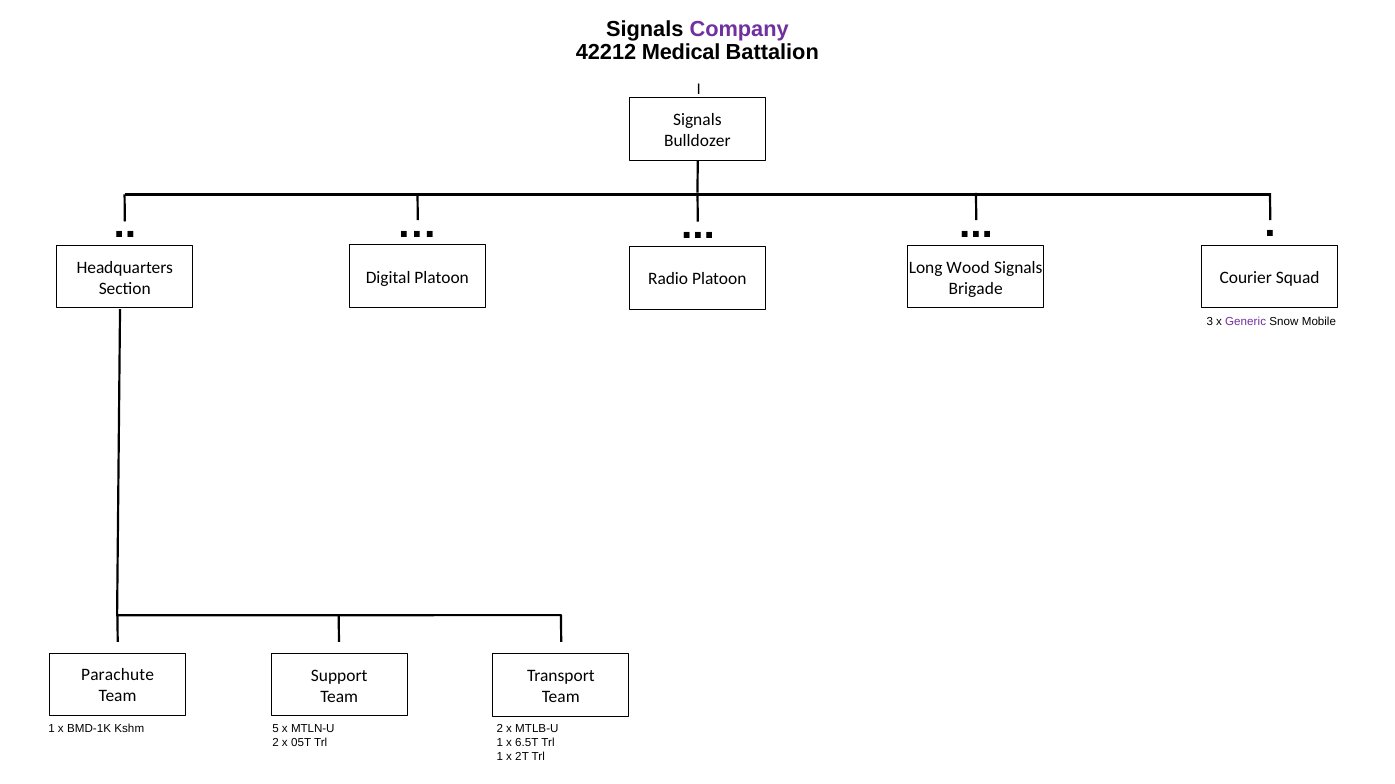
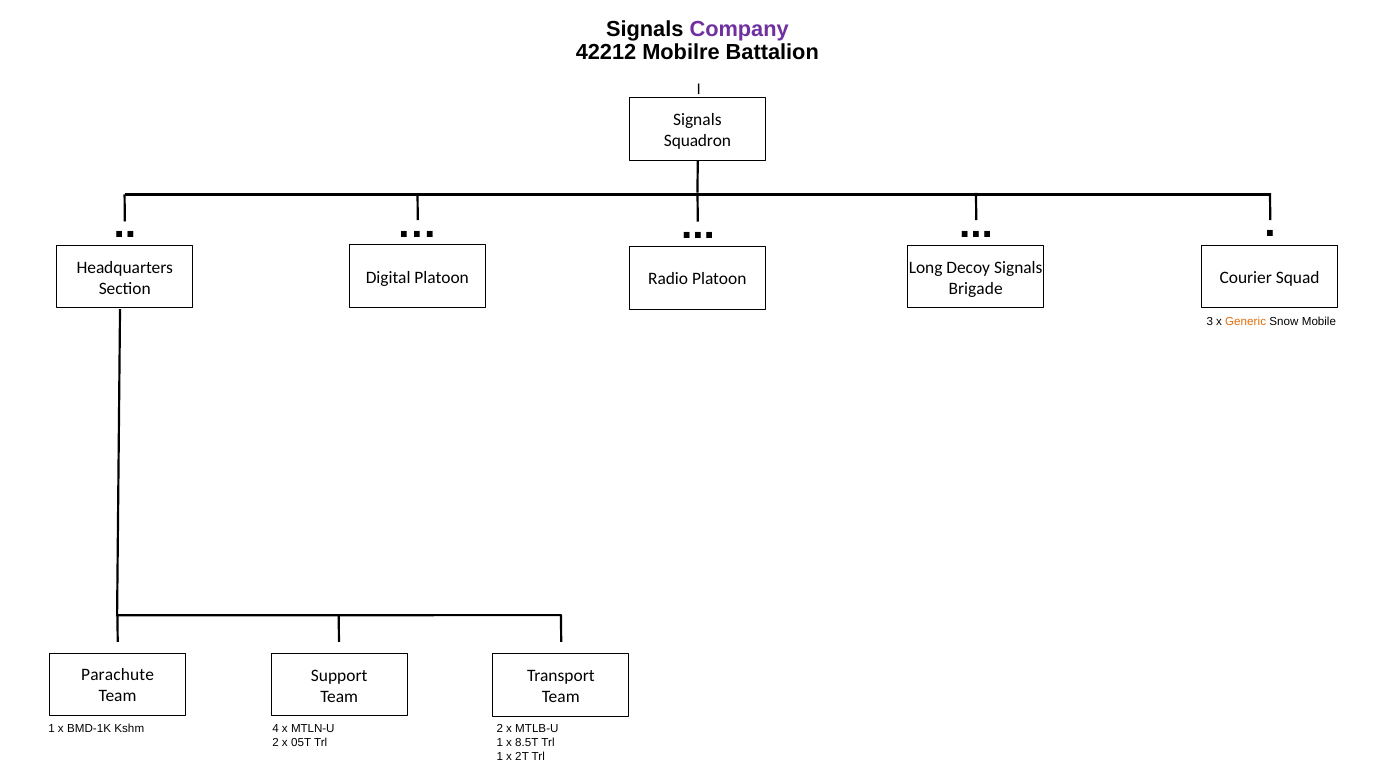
Medical: Medical -> Mobilre
Bulldozer: Bulldozer -> Squadron
Wood: Wood -> Decoy
Generic colour: purple -> orange
5: 5 -> 4
6.5T: 6.5T -> 8.5T
